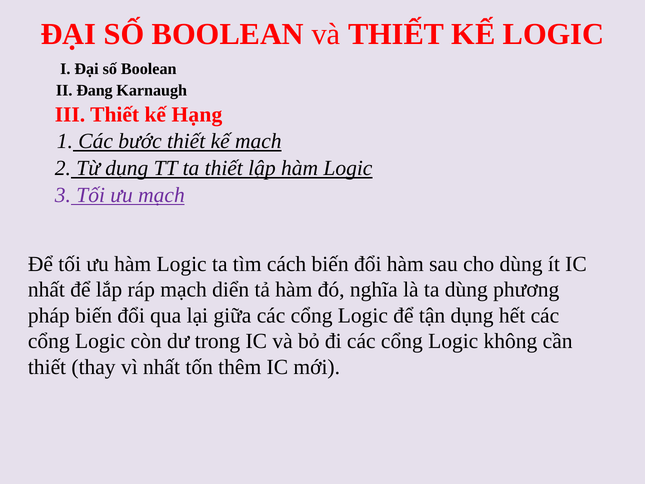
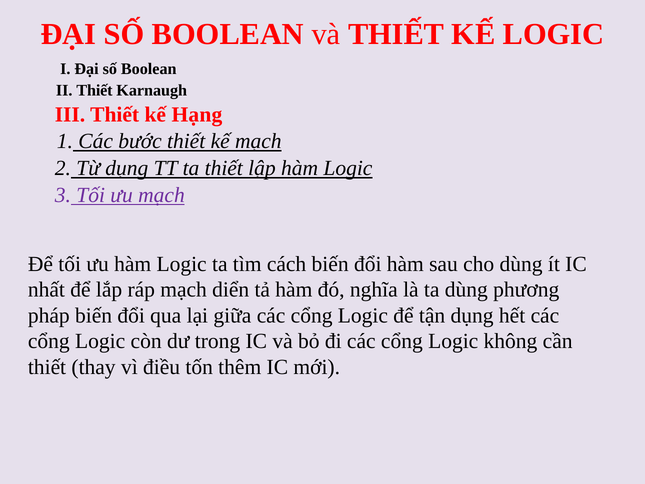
II Đang: Đang -> Thiết
vì nhất: nhất -> điều
